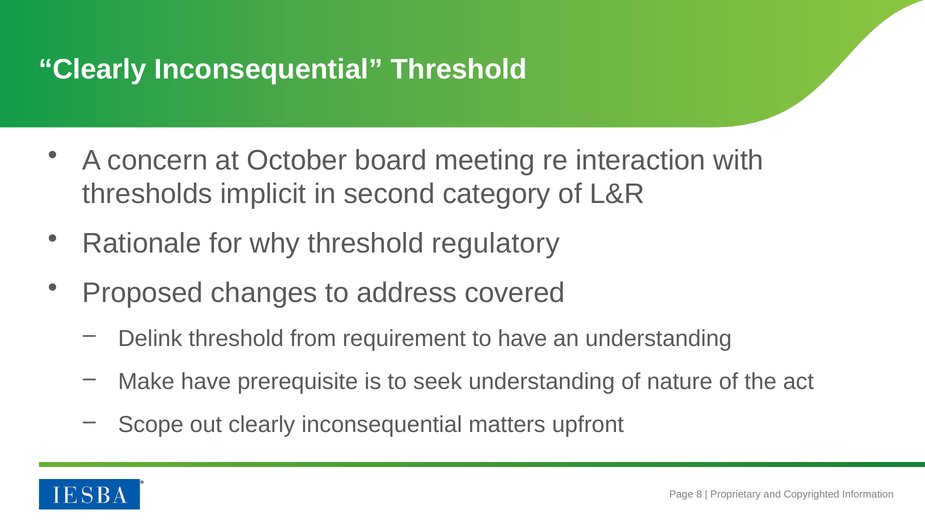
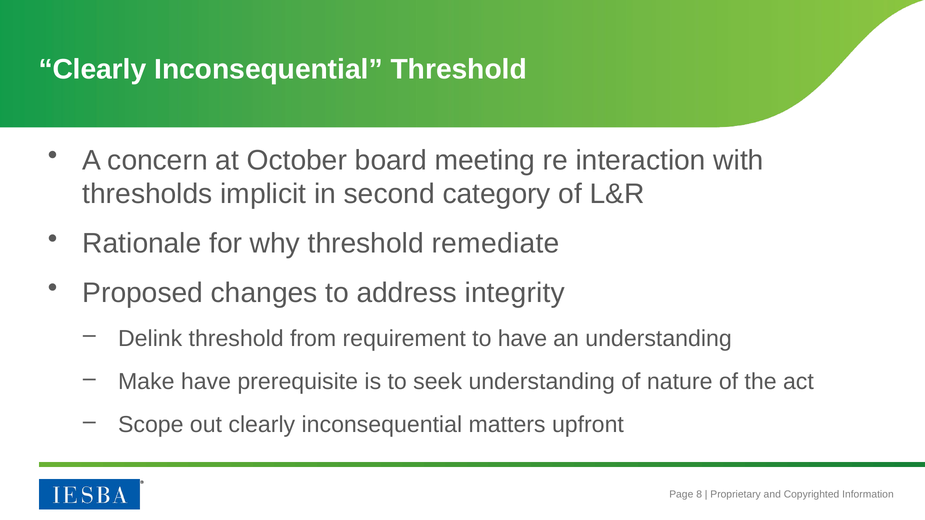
regulatory: regulatory -> remediate
covered: covered -> integrity
